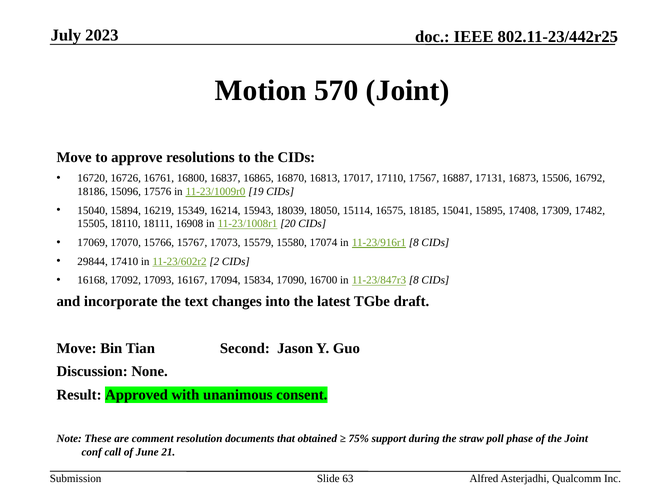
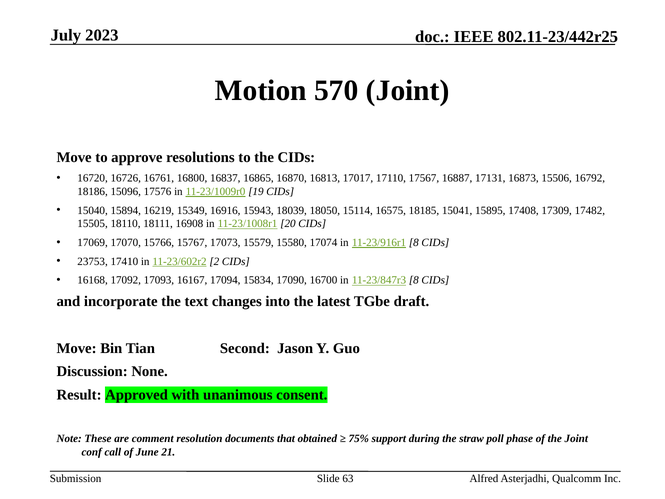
16214: 16214 -> 16916
29844: 29844 -> 23753
